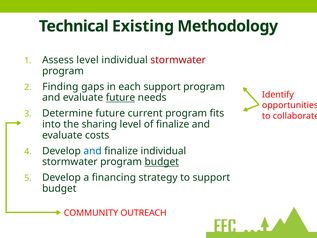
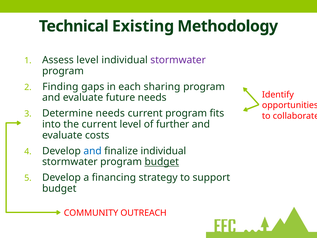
stormwater at (178, 60) colour: red -> purple
each support: support -> sharing
future at (120, 98) underline: present -> none
Determine future: future -> needs
the sharing: sharing -> current
of finalize: finalize -> further
